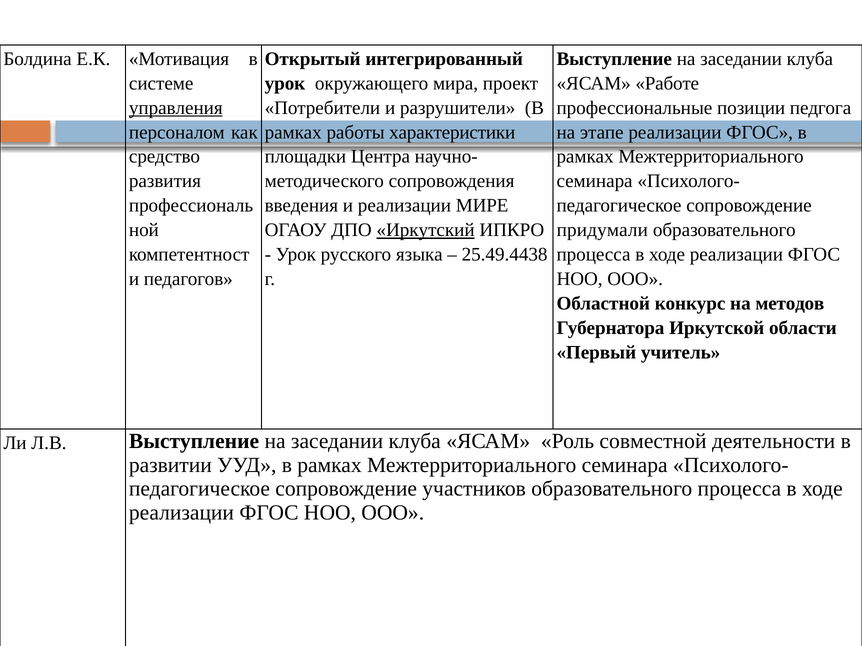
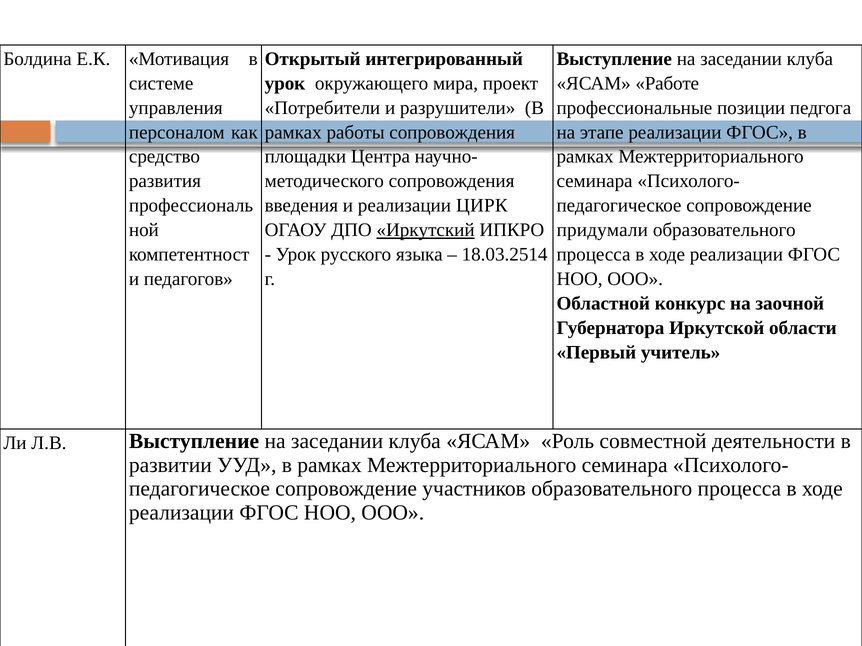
управления underline: present -> none
работы характеристики: характеристики -> сопровождения
МИРЕ: МИРЕ -> ЦИРК
25.49.4438: 25.49.4438 -> 18.03.2514
методов: методов -> заочной
